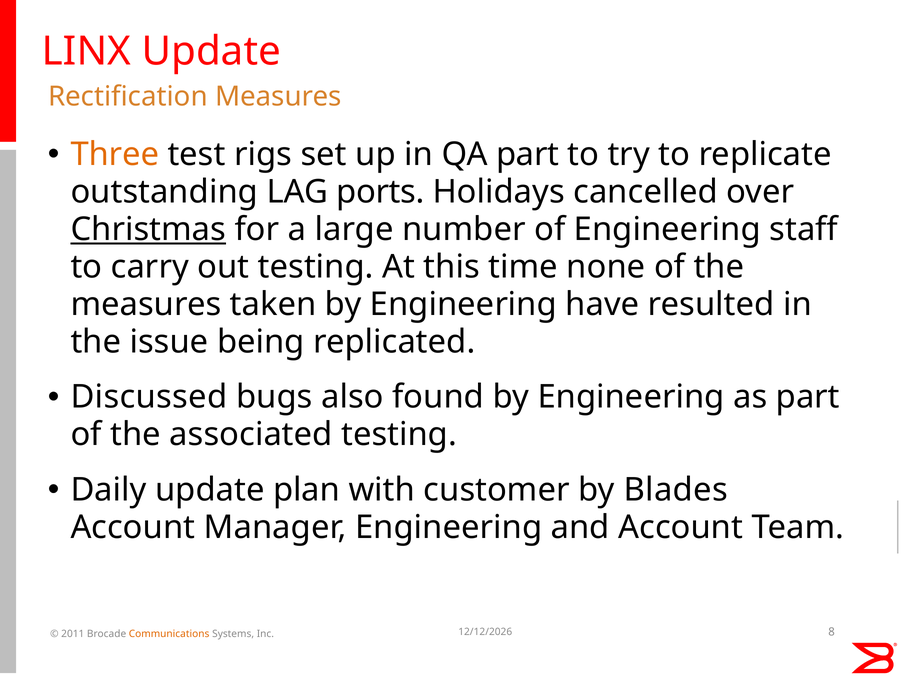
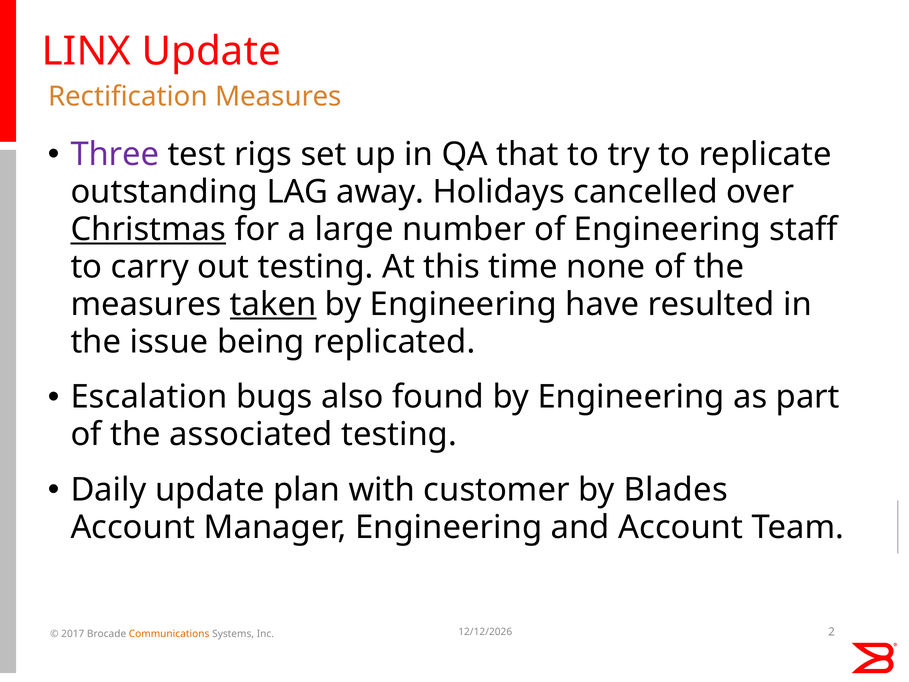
Three colour: orange -> purple
QA part: part -> that
ports: ports -> away
taken underline: none -> present
Discussed: Discussed -> Escalation
2011: 2011 -> 2017
8: 8 -> 2
